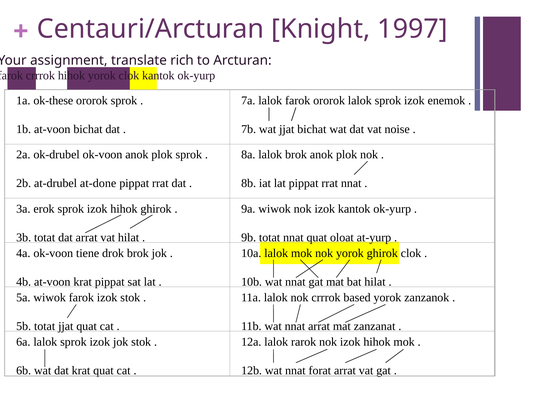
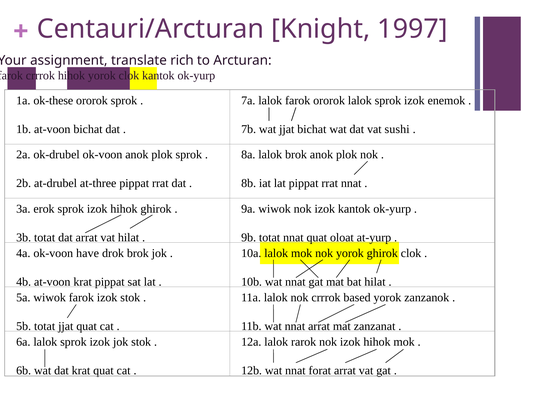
noise: noise -> sushi
at-done: at-done -> at-three
tiene: tiene -> have
